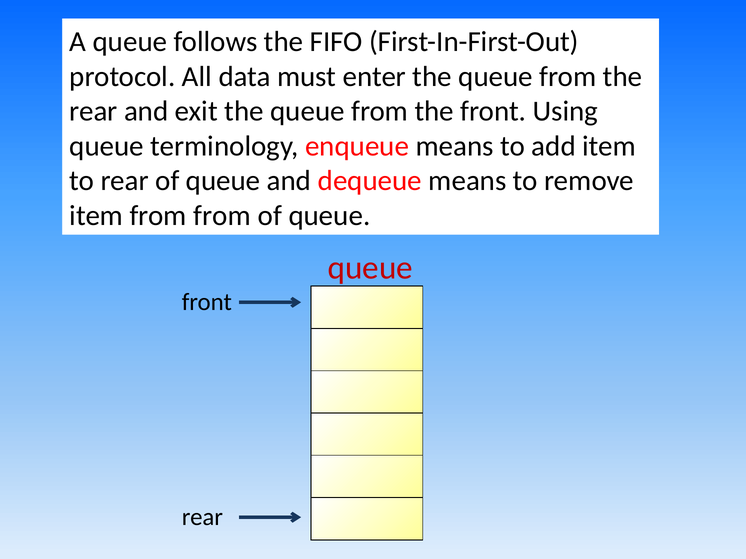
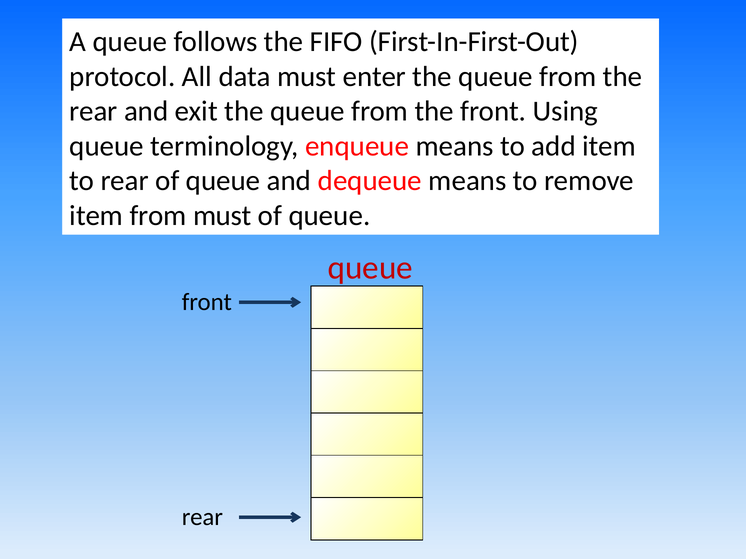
from from: from -> must
